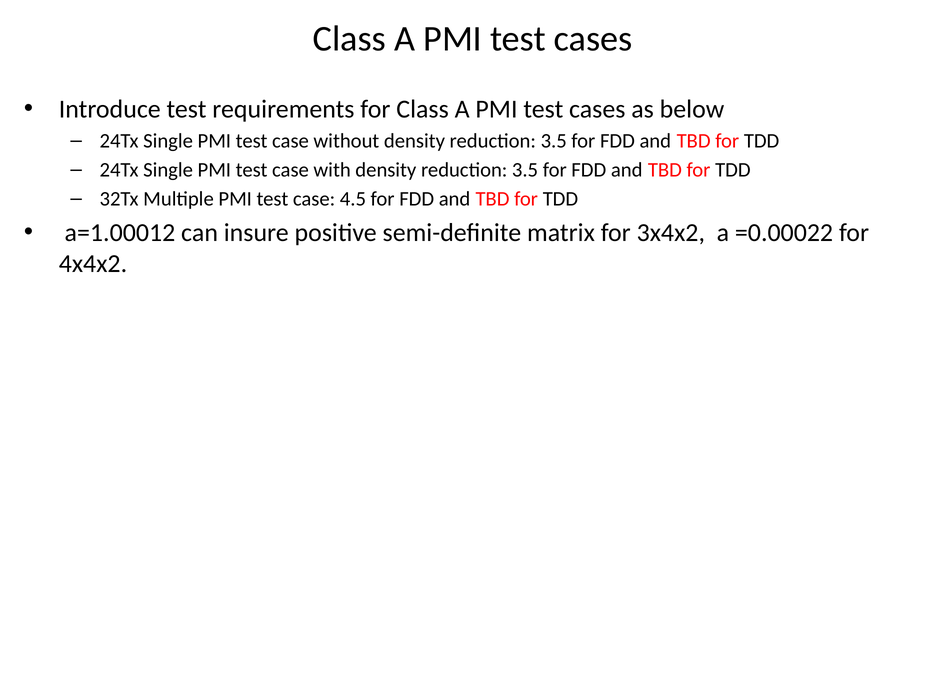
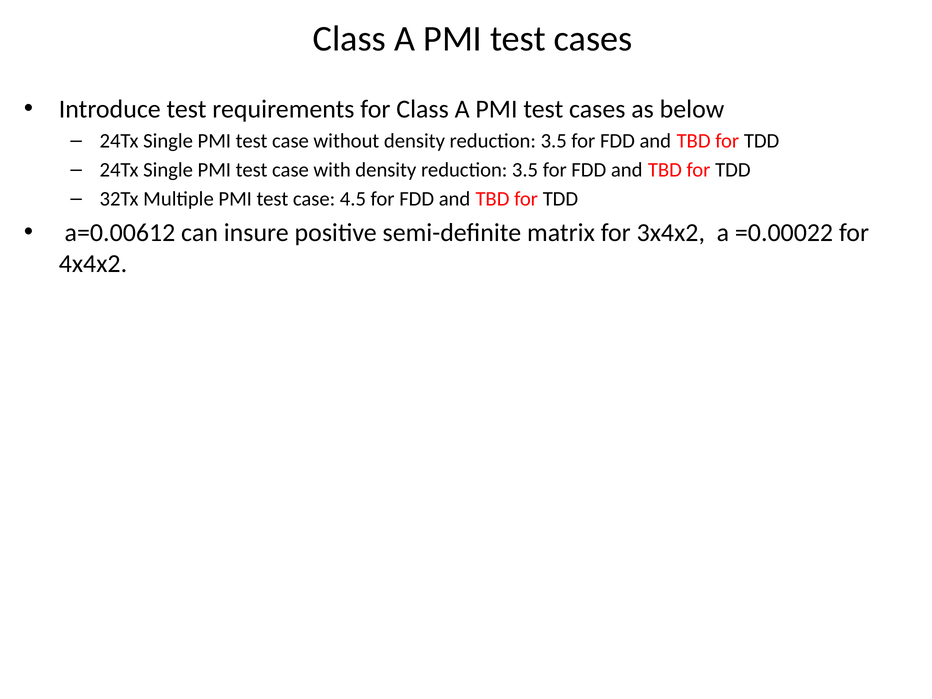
a=1.00012: a=1.00012 -> a=0.00612
